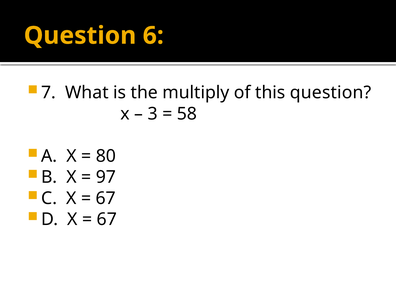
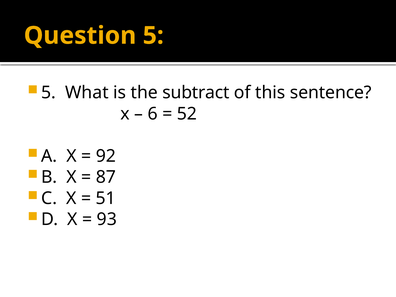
Question 6: 6 -> 5
7 at (49, 93): 7 -> 5
multiply: multiply -> subtract
this question: question -> sentence
3: 3 -> 6
58: 58 -> 52
80: 80 -> 92
97: 97 -> 87
67 at (106, 198): 67 -> 51
67 at (107, 219): 67 -> 93
